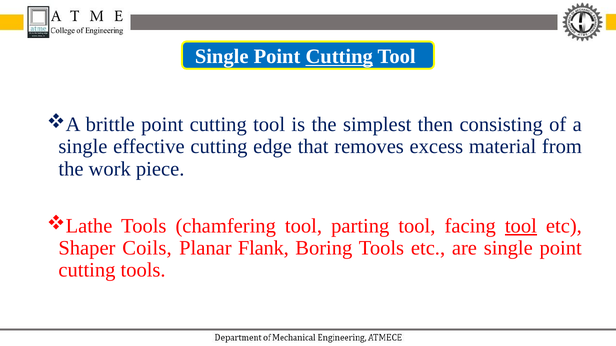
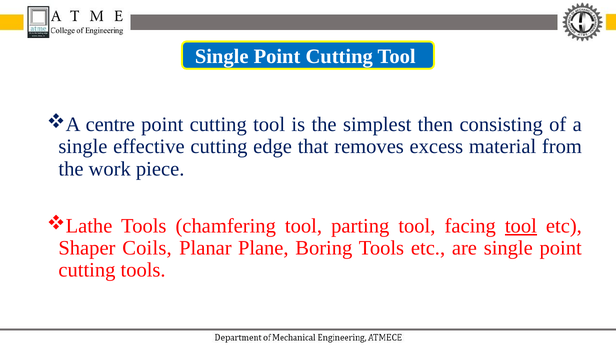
Cutting at (339, 57) underline: present -> none
brittle: brittle -> centre
Flank: Flank -> Plane
